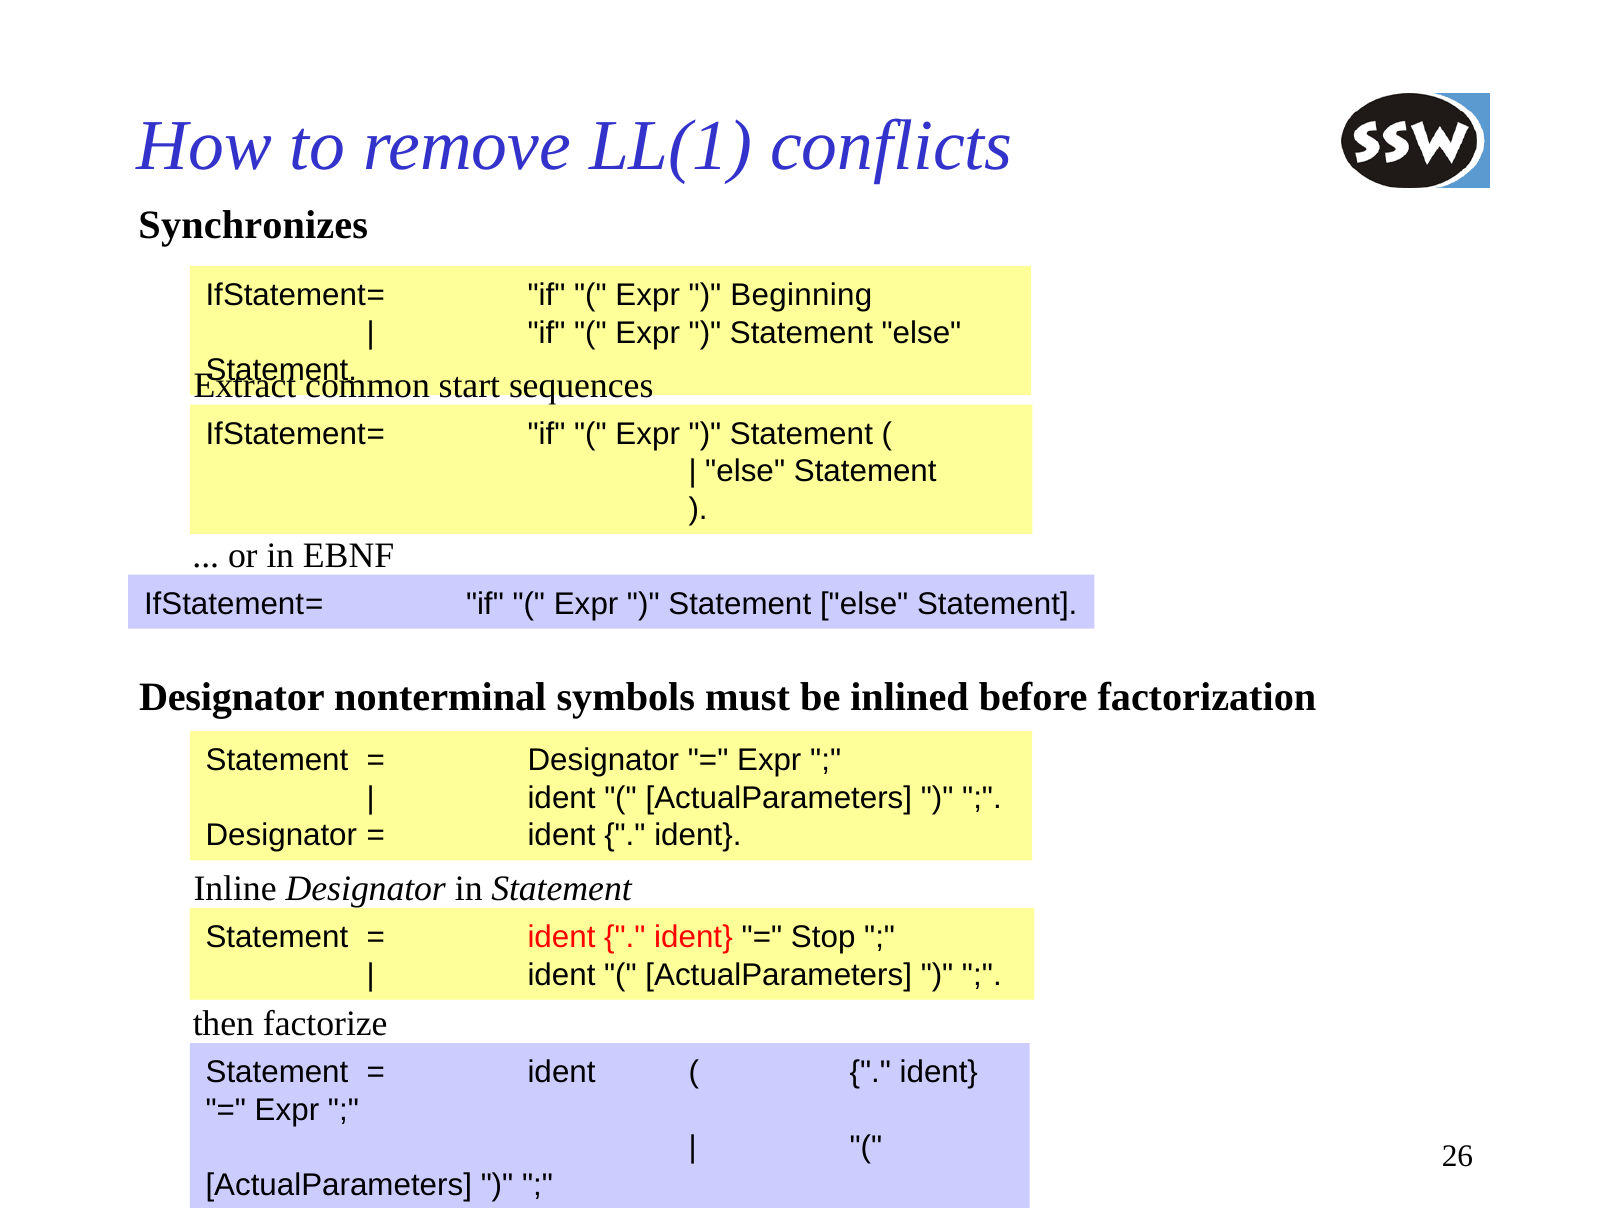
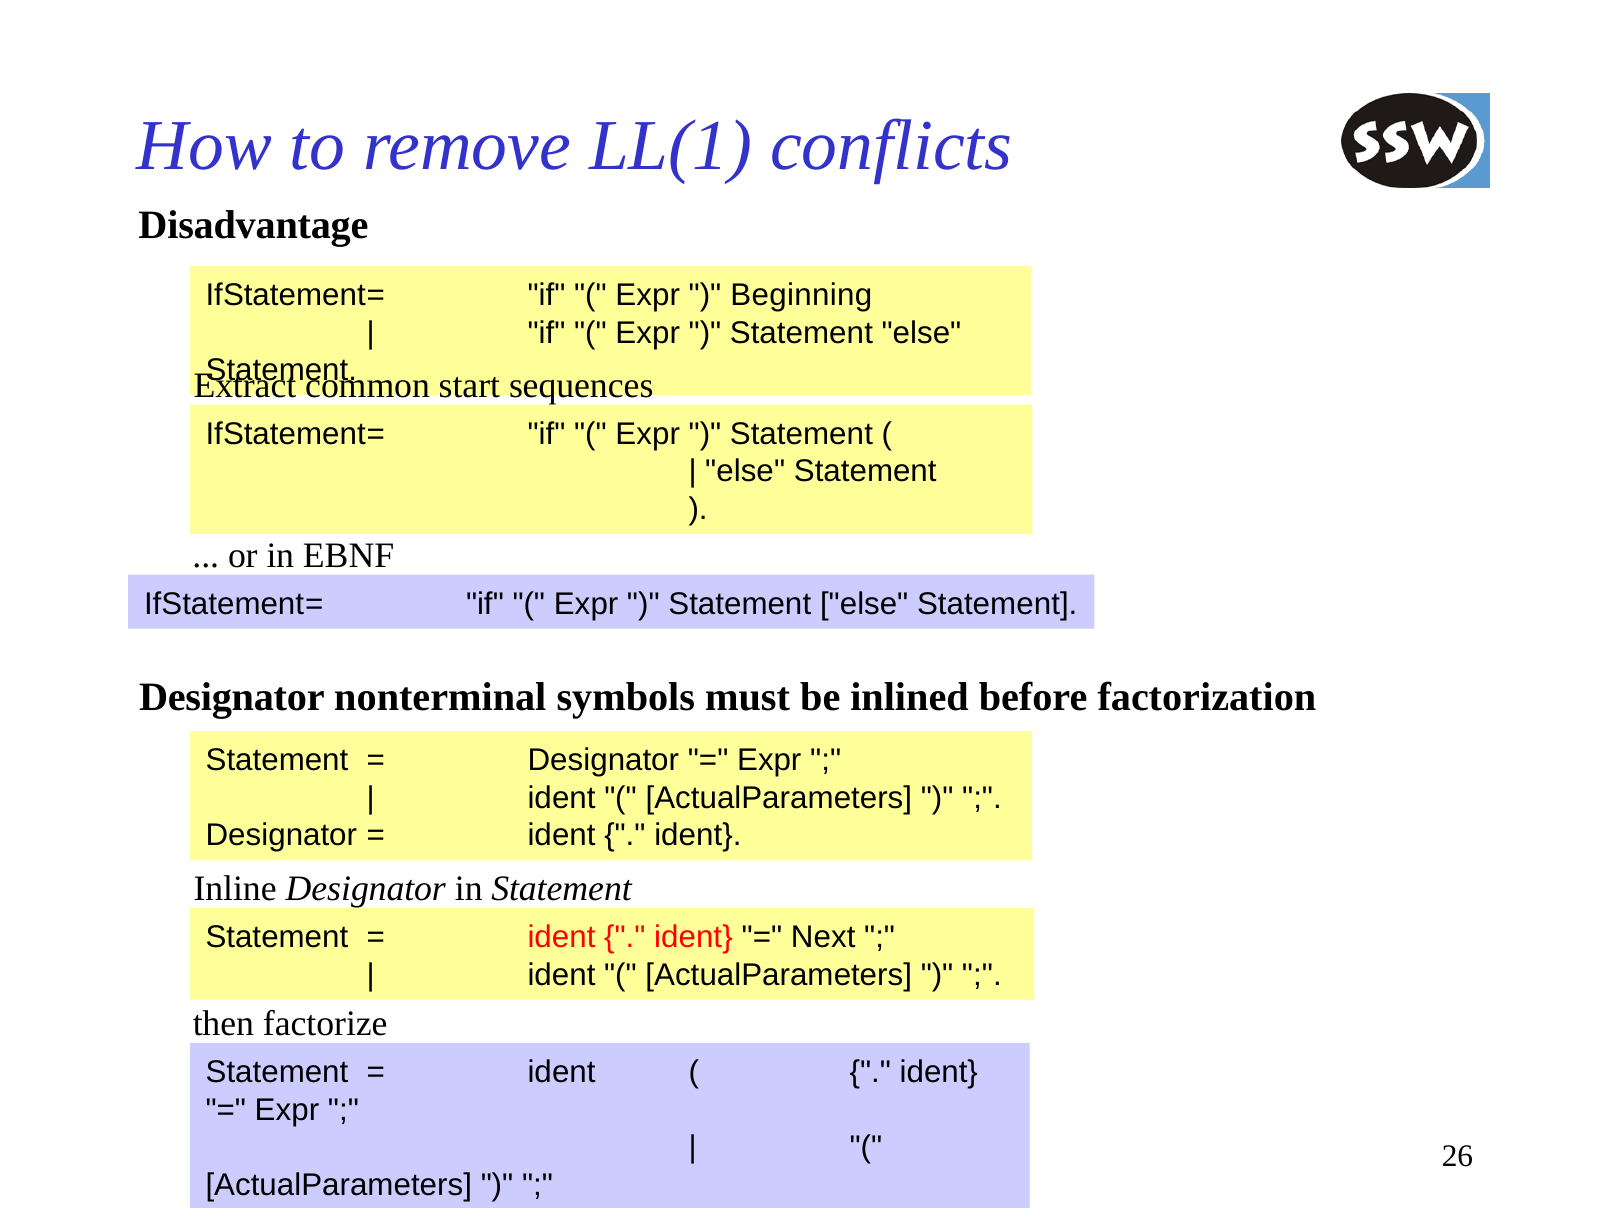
Synchronizes: Synchronizes -> Disadvantage
Stop: Stop -> Next
